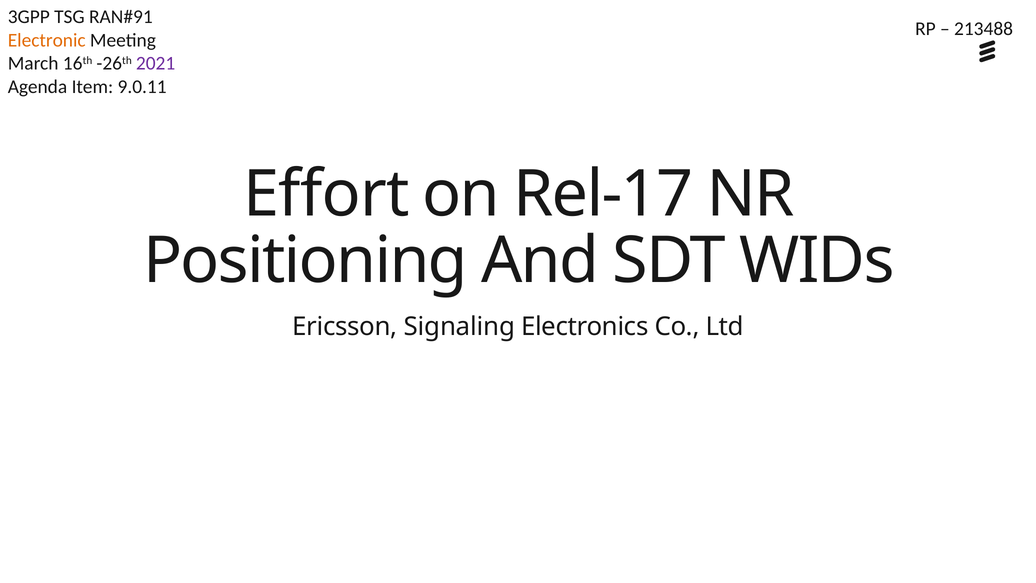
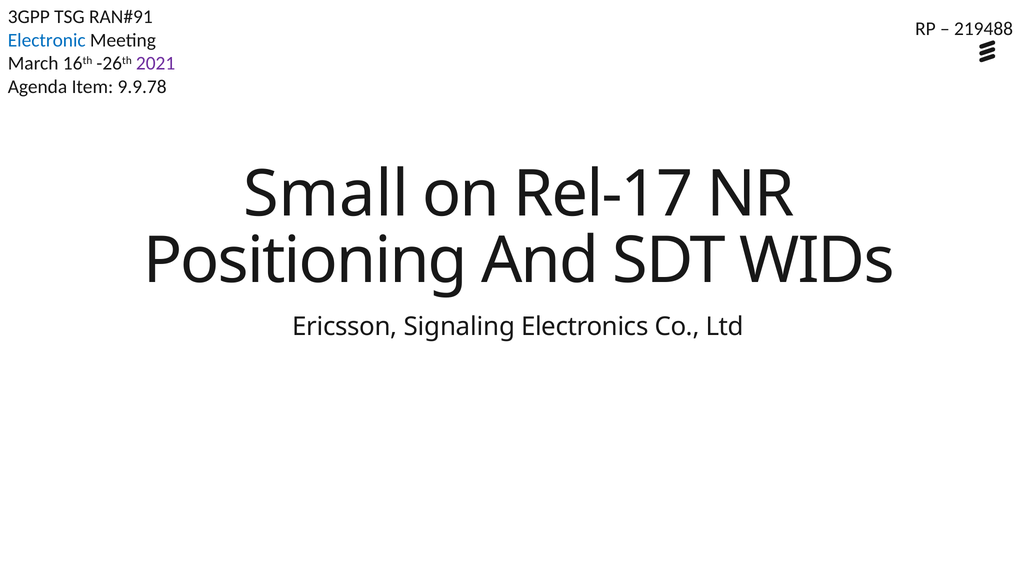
213488: 213488 -> 219488
Electronic colour: orange -> blue
9.0.11: 9.0.11 -> 9.9.78
Effort: Effort -> Small
